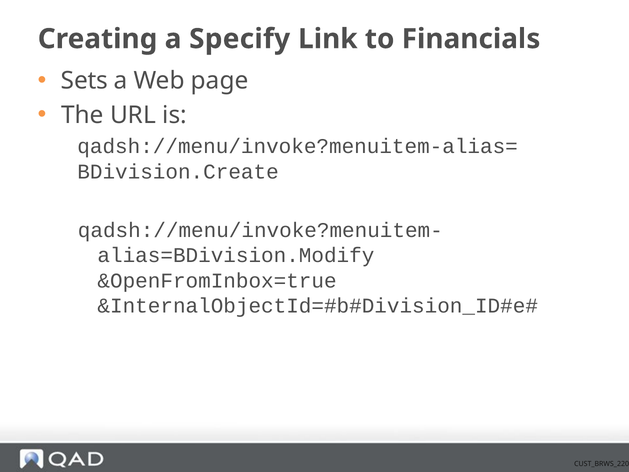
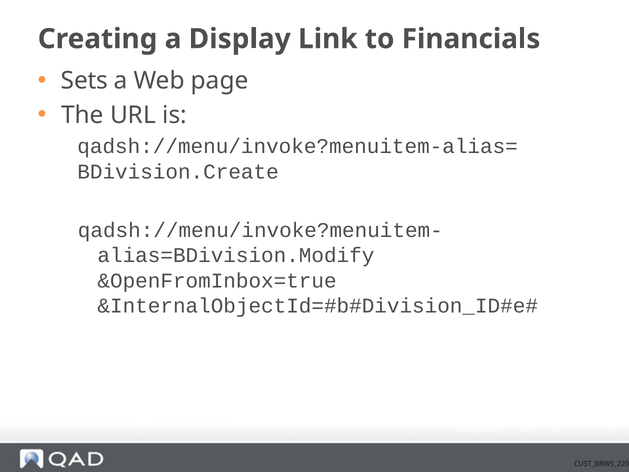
Specify: Specify -> Display
